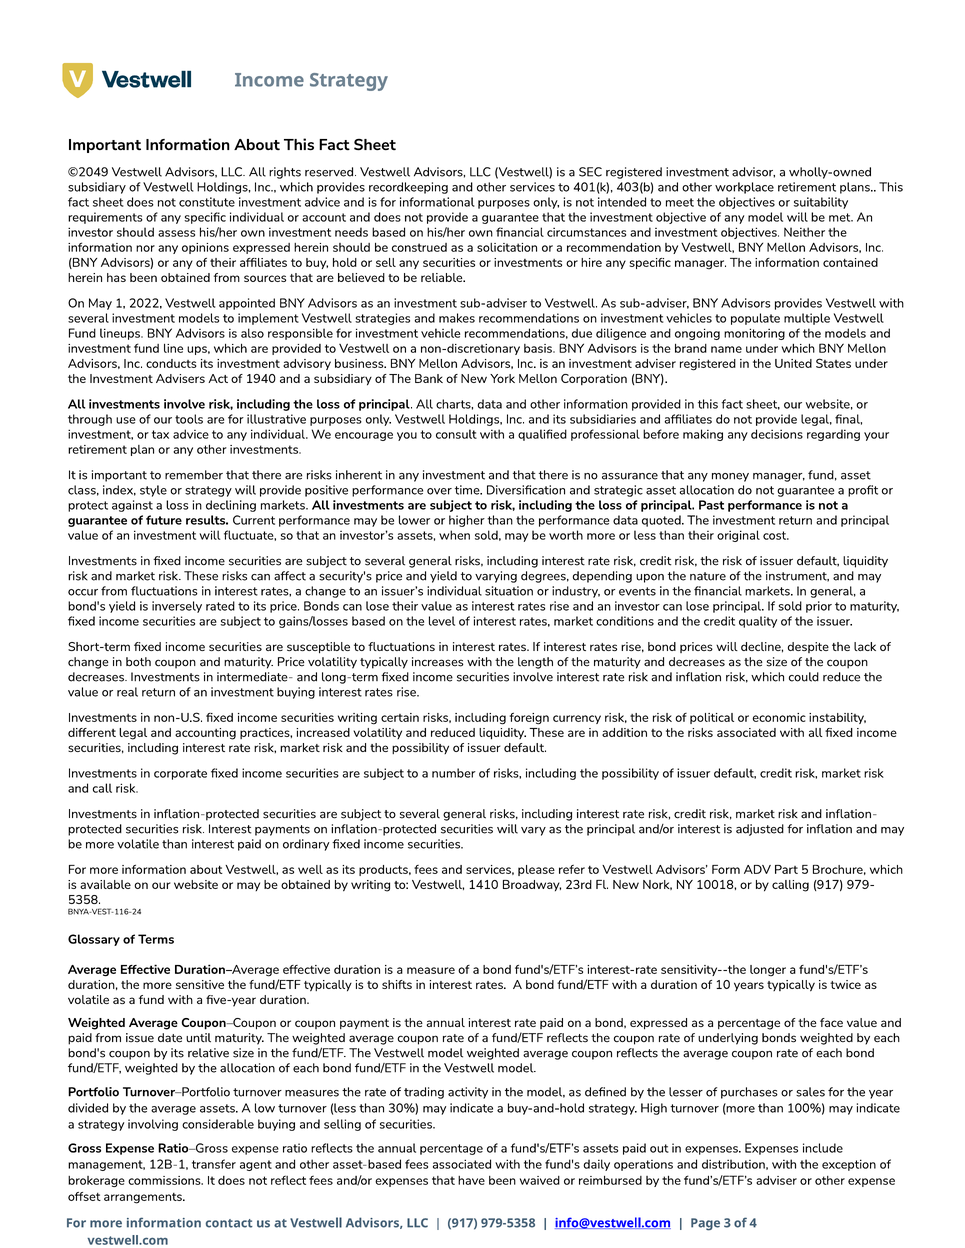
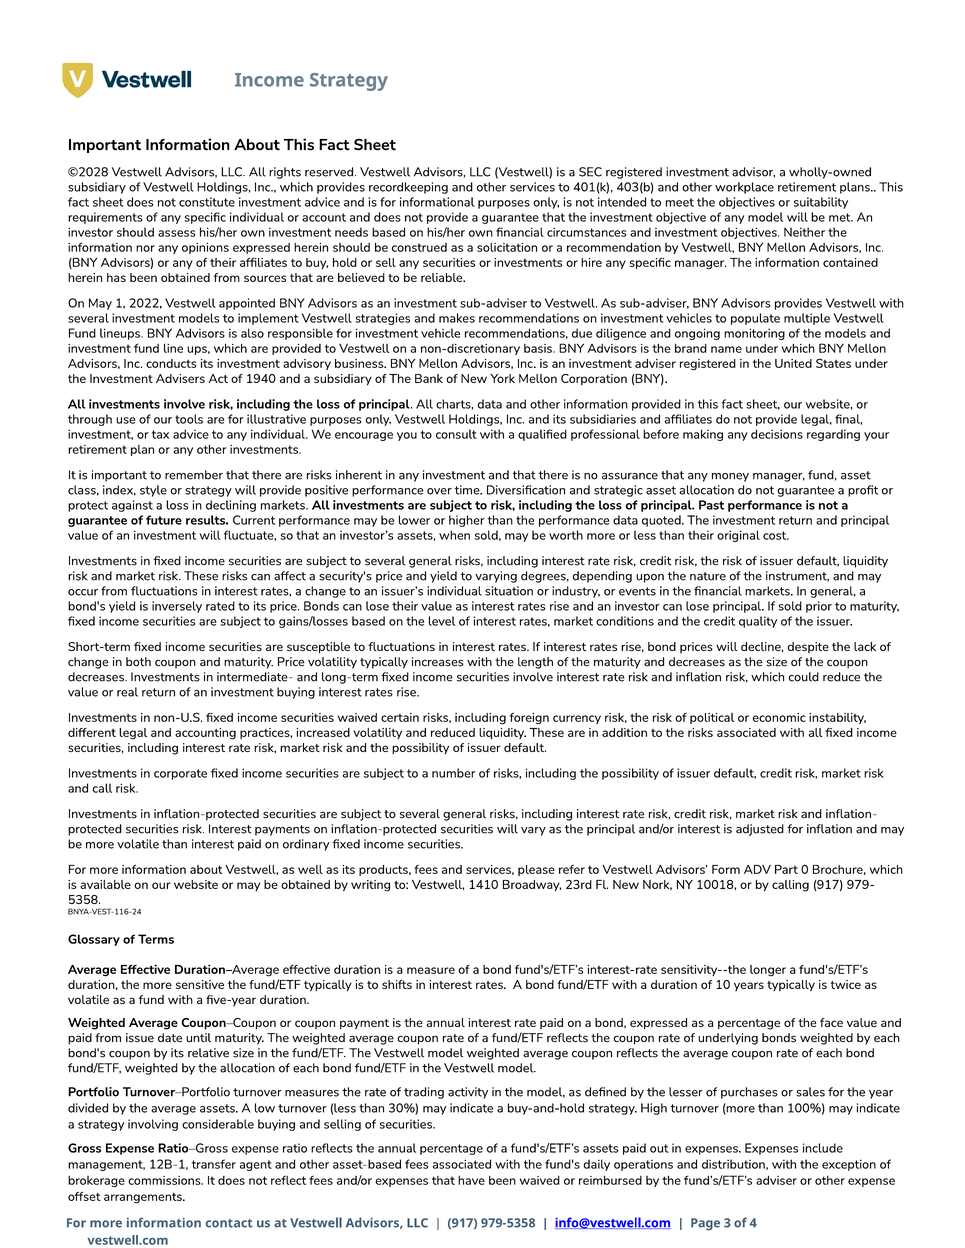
©2049: ©2049 -> ©2028
securities writing: writing -> waived
5: 5 -> 0
